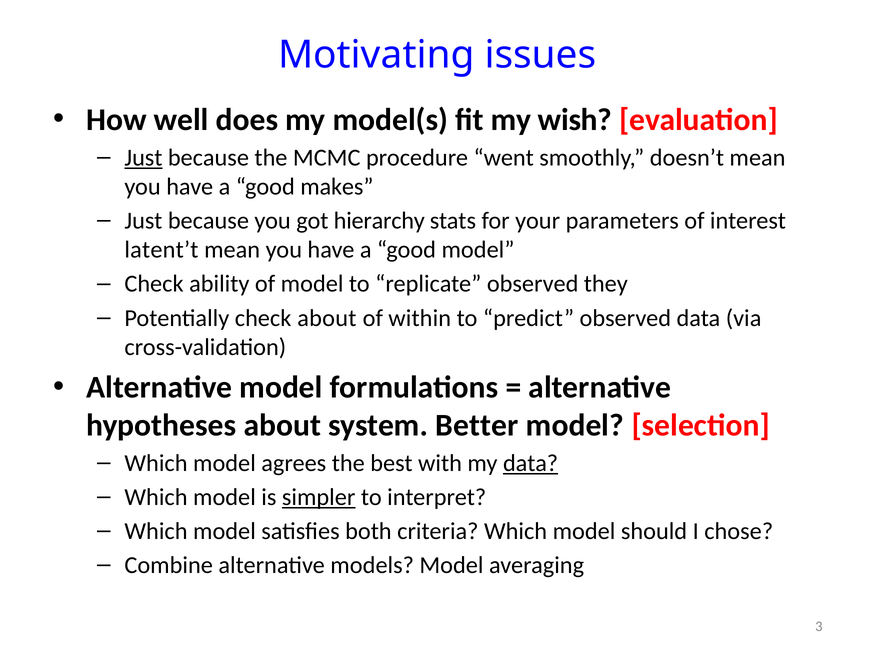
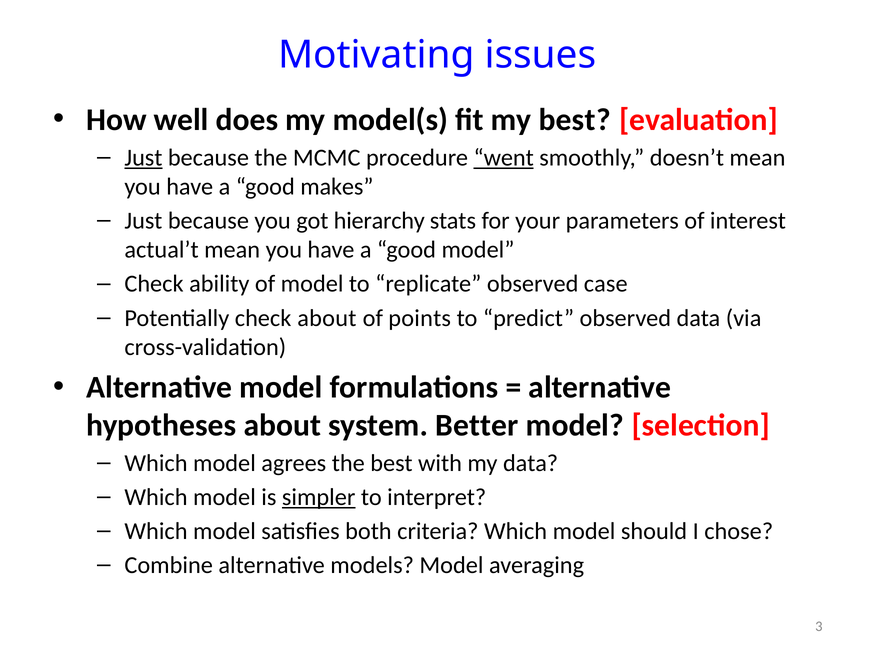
my wish: wish -> best
went underline: none -> present
latent’t: latent’t -> actual’t
they: they -> case
within: within -> points
data at (531, 463) underline: present -> none
